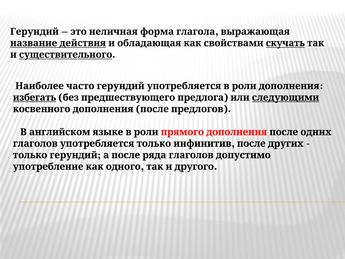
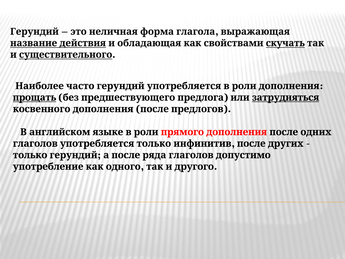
избегать: избегать -> прощать
следующими: следующими -> затрудняться
